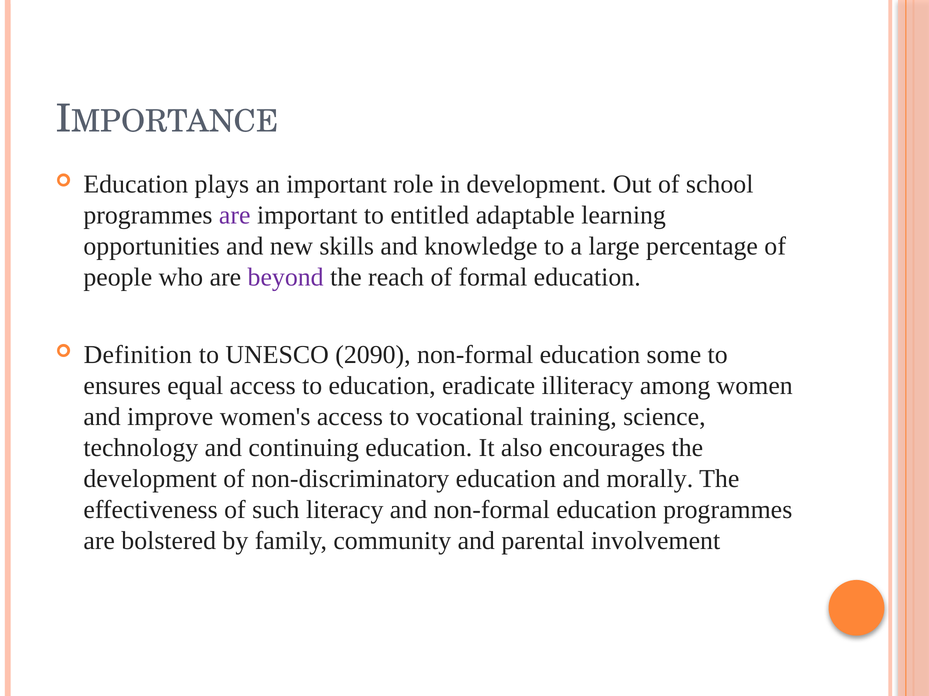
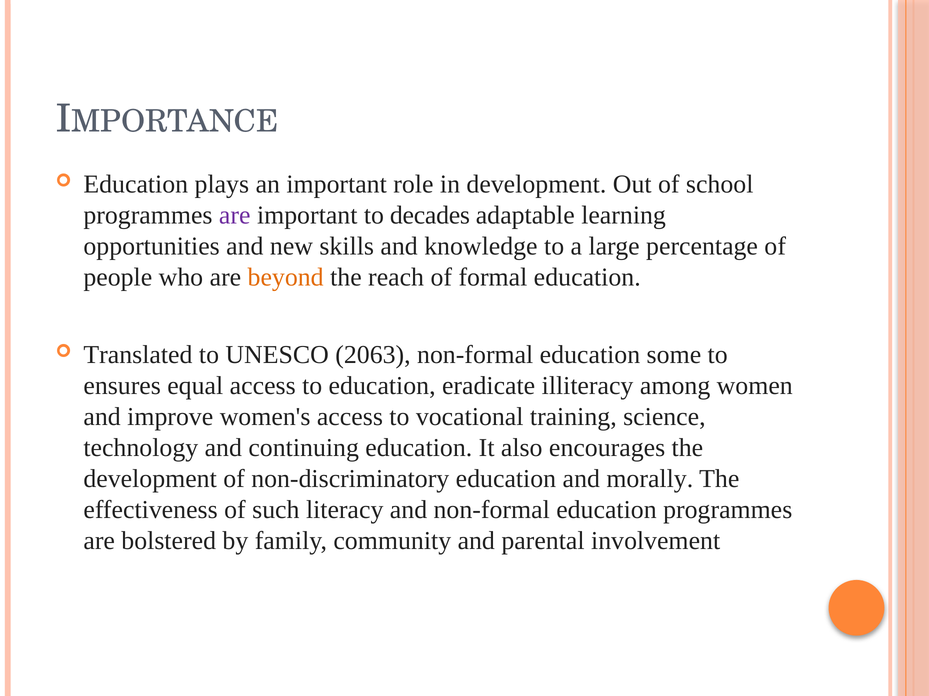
entitled: entitled -> decades
beyond colour: purple -> orange
Definition: Definition -> Translated
2090: 2090 -> 2063
